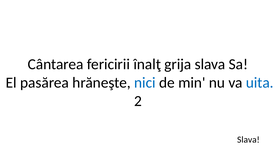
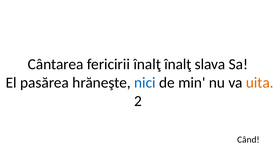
înalţ grija: grija -> înalţ
uita colour: blue -> orange
Slava at (248, 140): Slava -> Când
